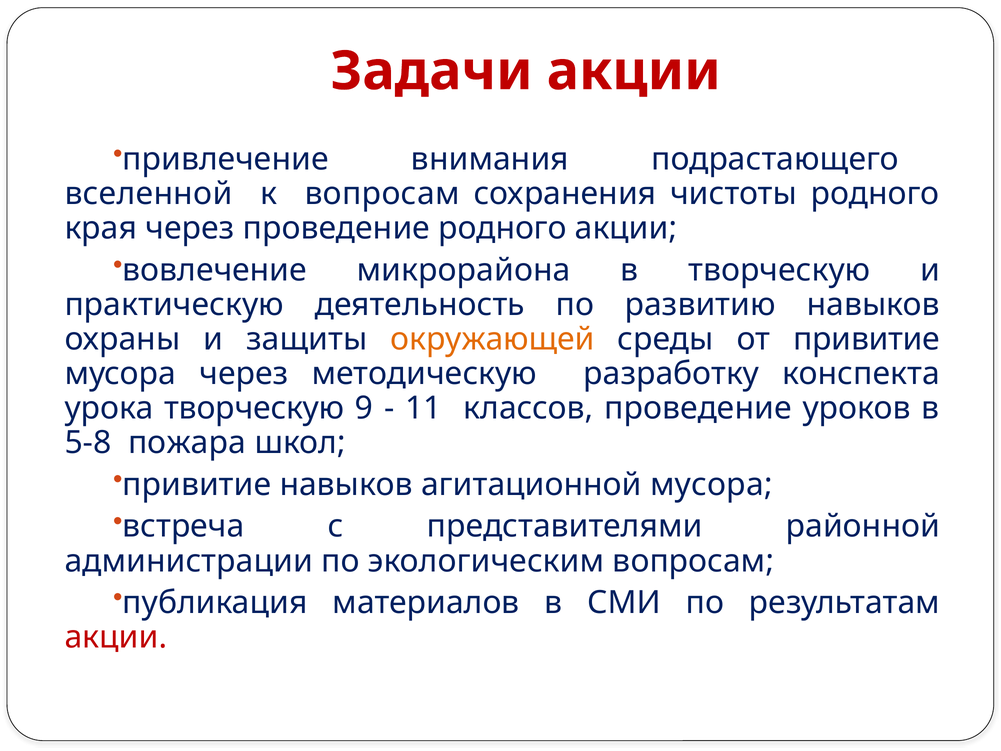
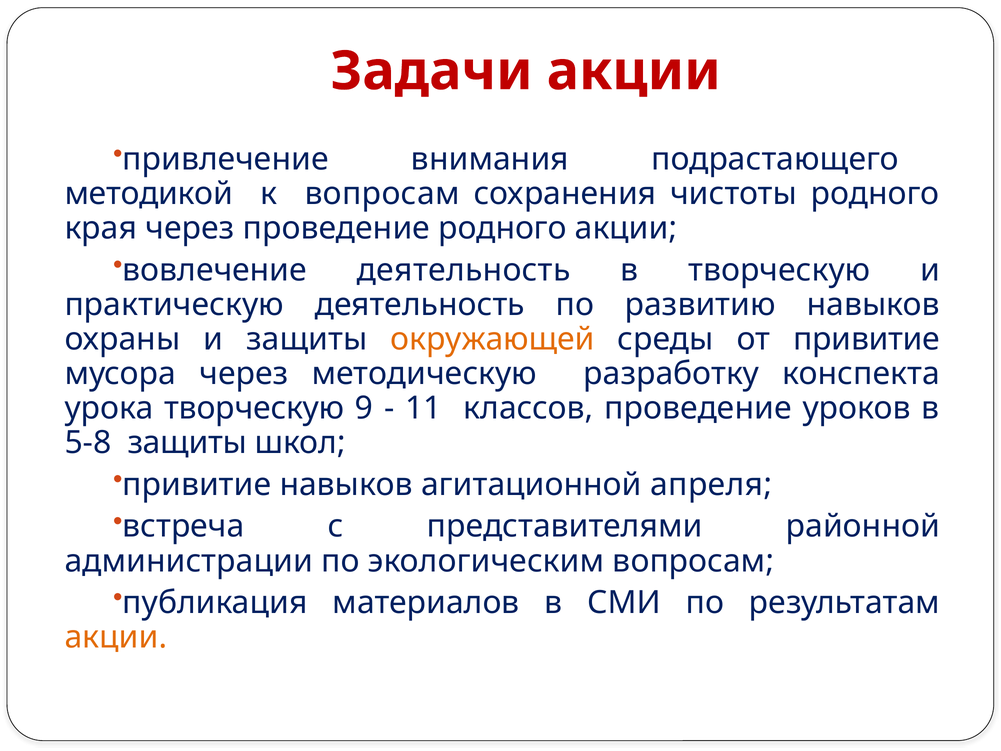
вселенной: вселенной -> методикой
вовлечение микрорайона: микрорайона -> деятельность
5-8 пожара: пожара -> защиты
агитационной мусора: мусора -> апреля
акции at (116, 637) colour: red -> orange
